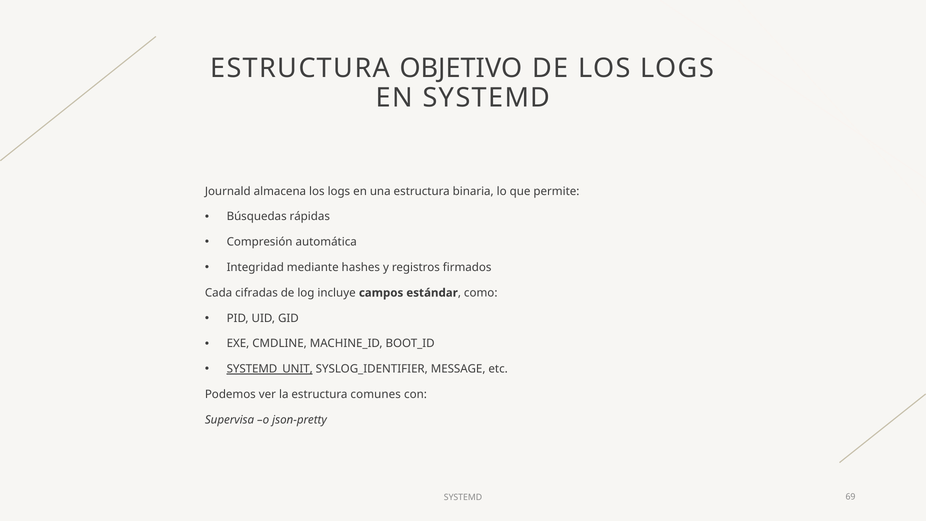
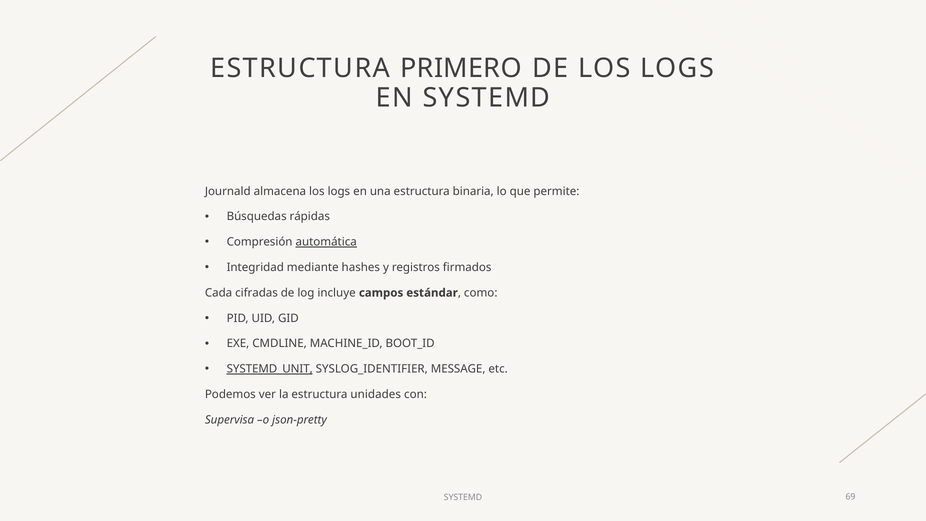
OBJETIVO: OBJETIVO -> PRIMERO
automática underline: none -> present
comunes: comunes -> unidades
